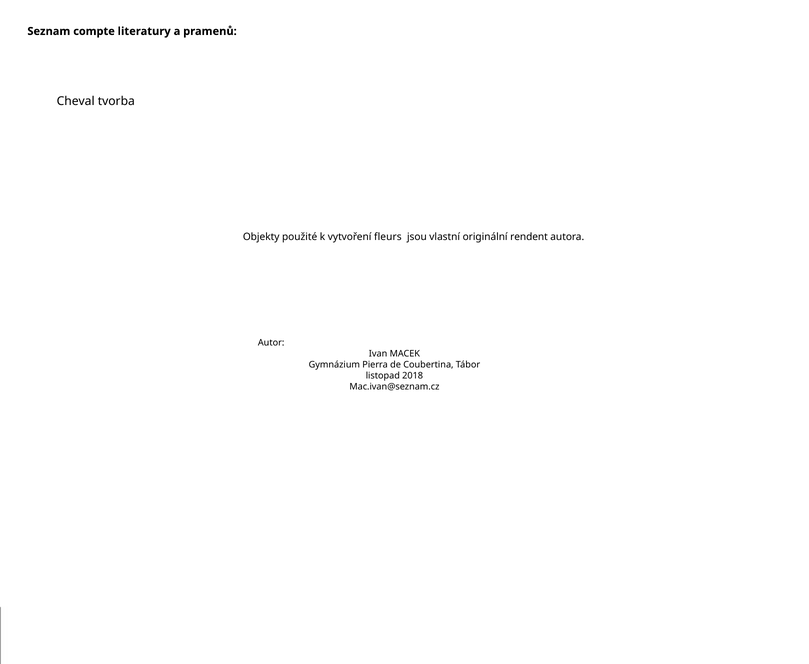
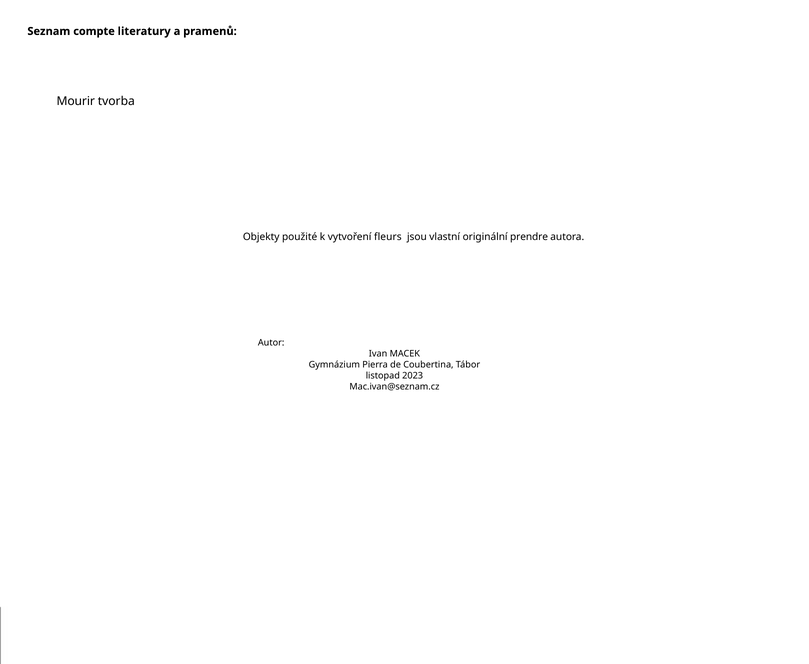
Cheval: Cheval -> Mourir
rendent: rendent -> prendre
2018: 2018 -> 2023
